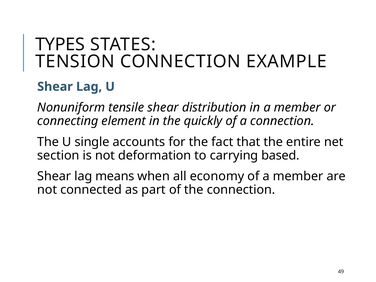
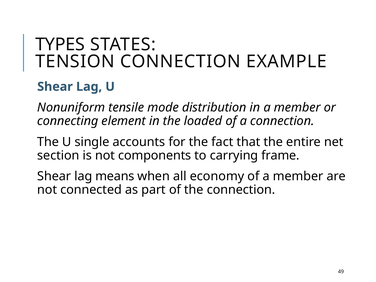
tensile shear: shear -> mode
quickly: quickly -> loaded
deformation: deformation -> components
based: based -> frame
